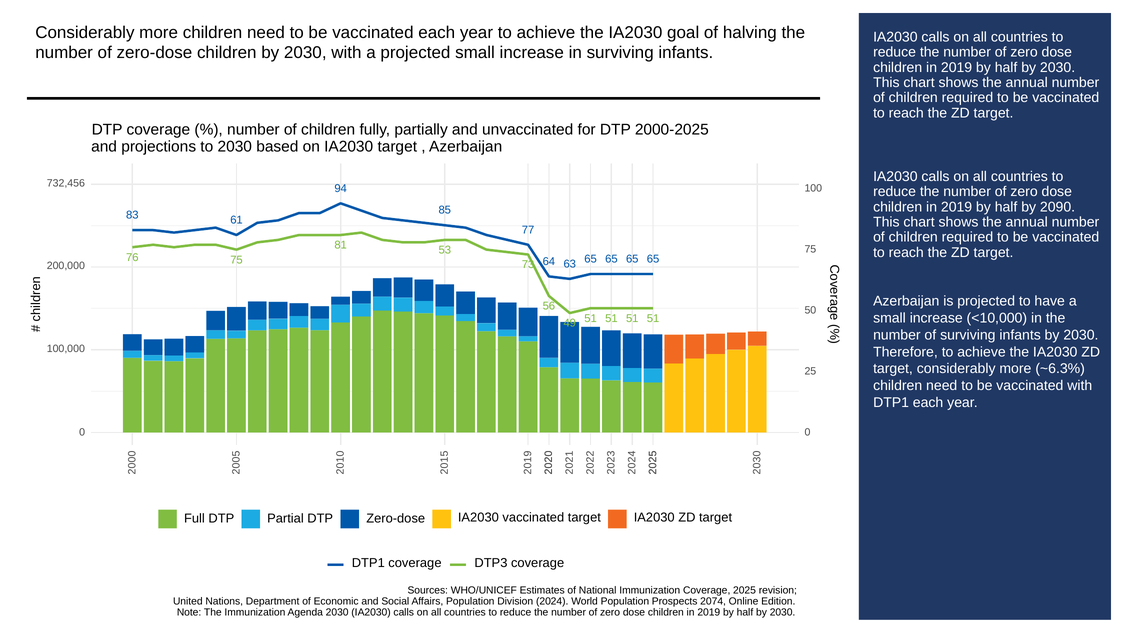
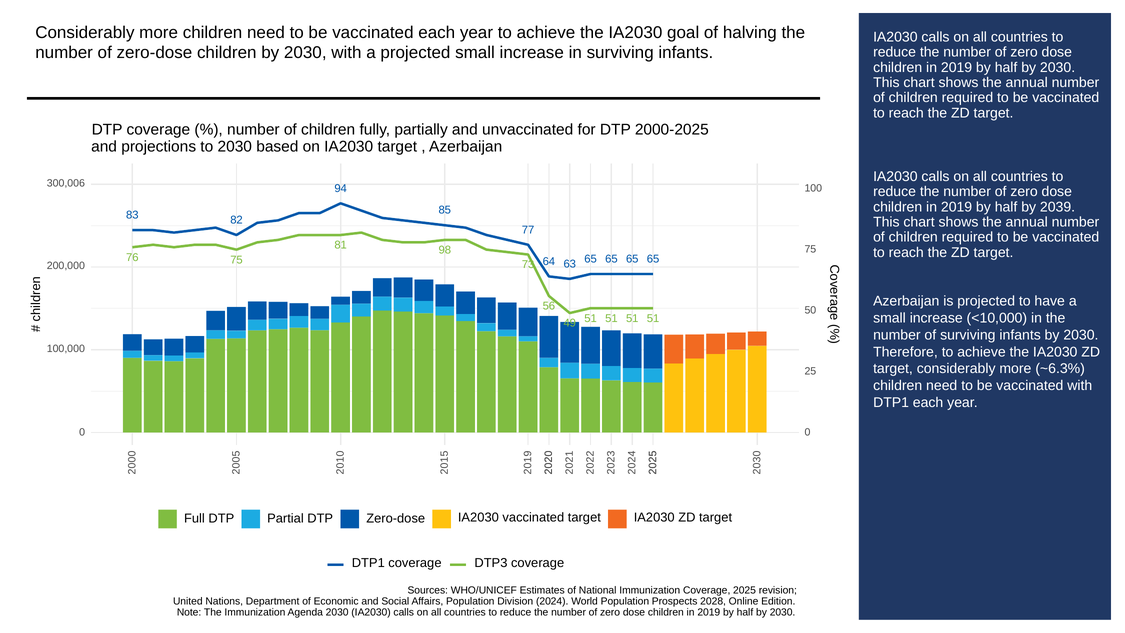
732,456: 732,456 -> 300,006
2090: 2090 -> 2039
61: 61 -> 82
53: 53 -> 98
2074: 2074 -> 2028
